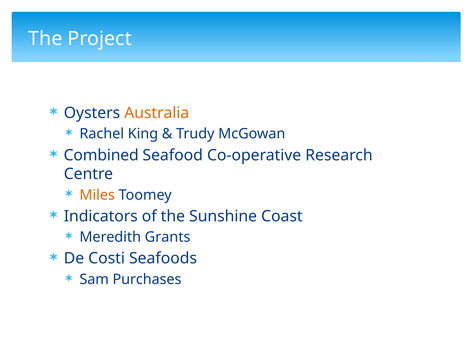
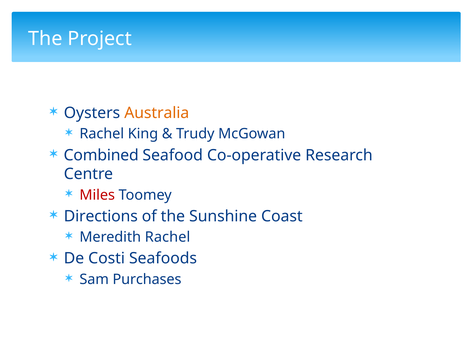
Miles colour: orange -> red
Indicators: Indicators -> Directions
Meredith Grants: Grants -> Rachel
